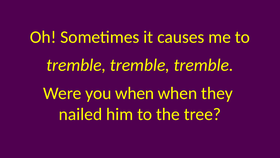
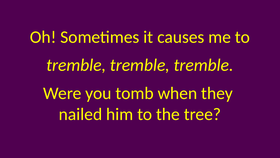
you when: when -> tomb
